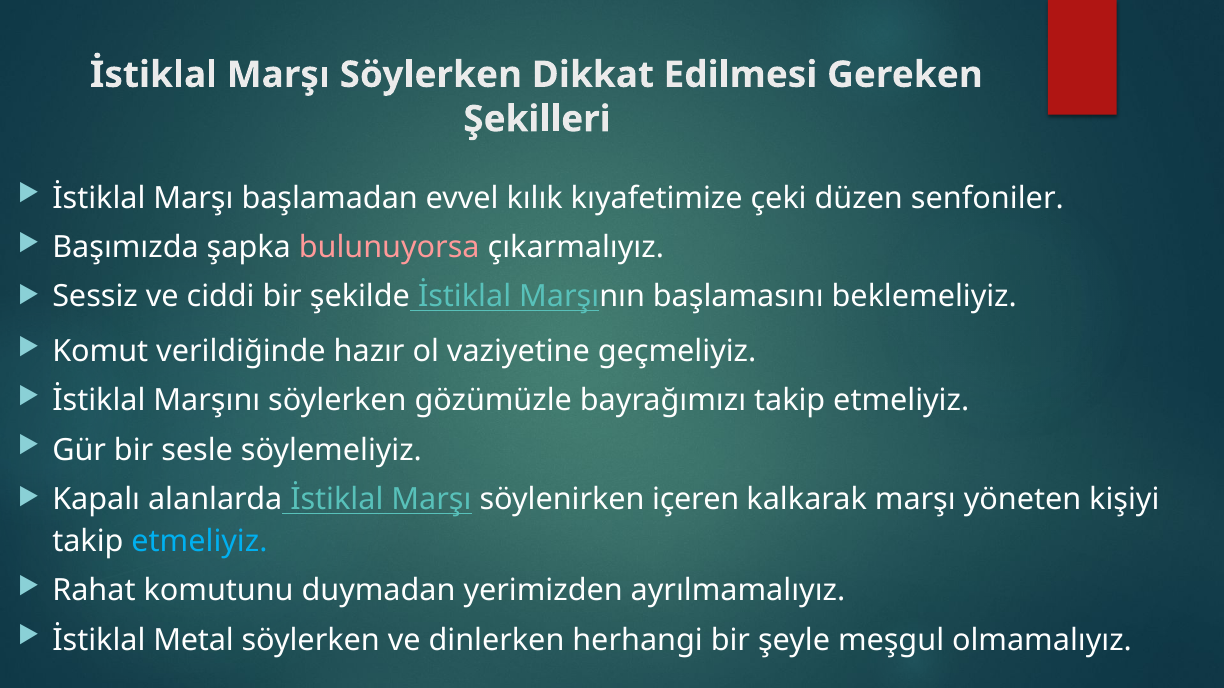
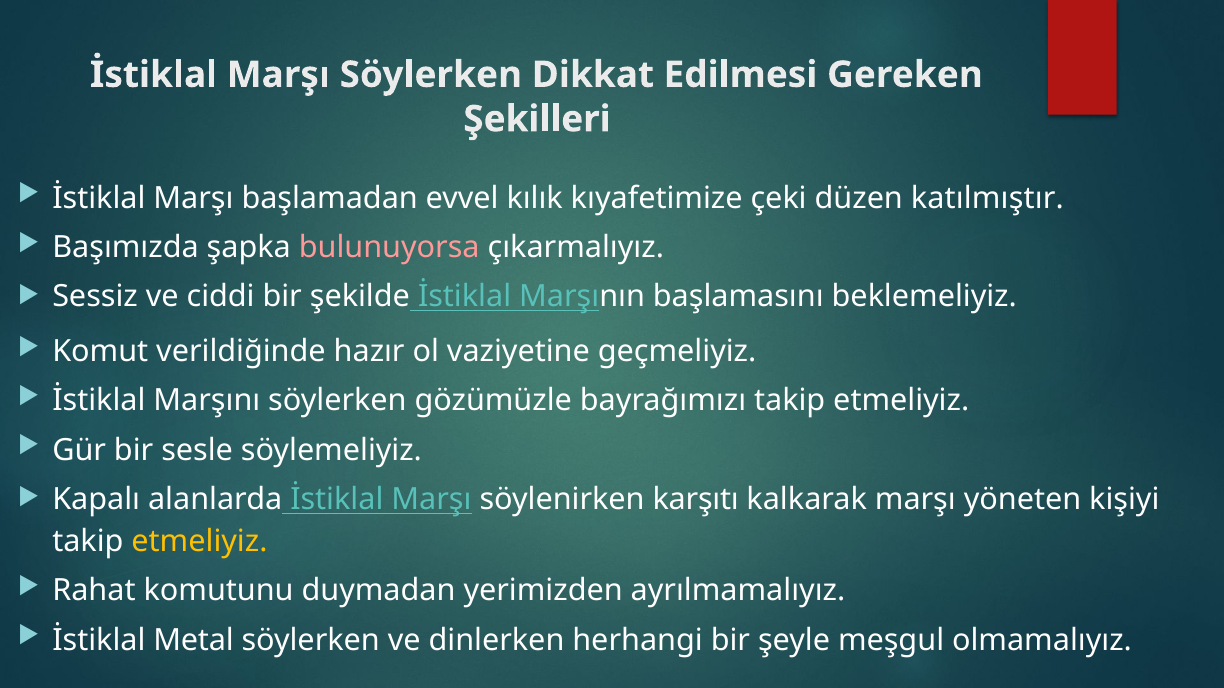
senfoniler: senfoniler -> katılmıştır
içeren: içeren -> karşıtı
etmeliyiz at (199, 542) colour: light blue -> yellow
